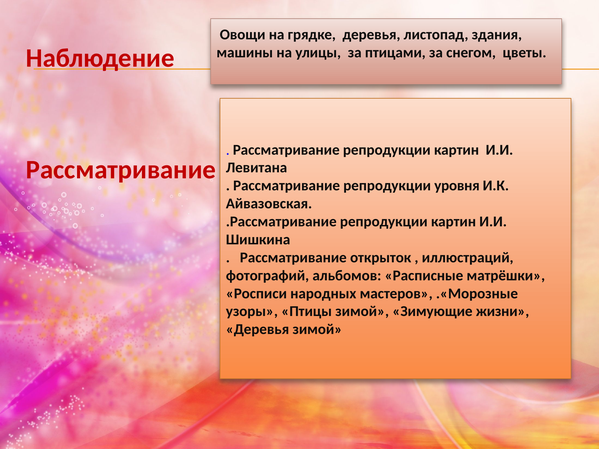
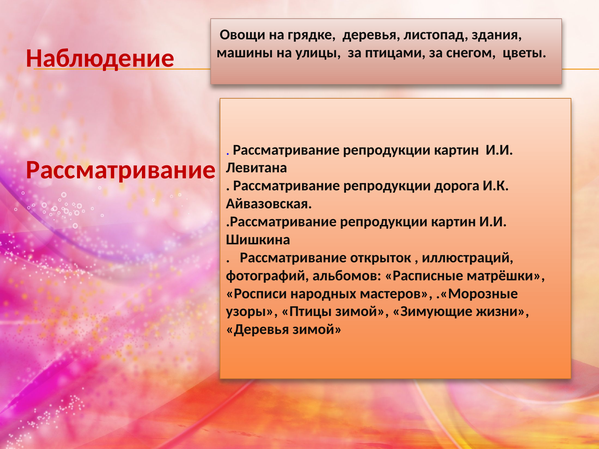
уровня: уровня -> дорога
